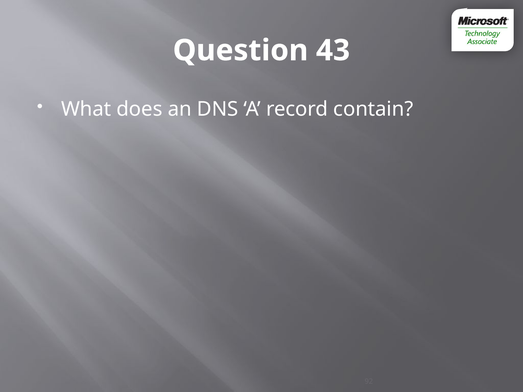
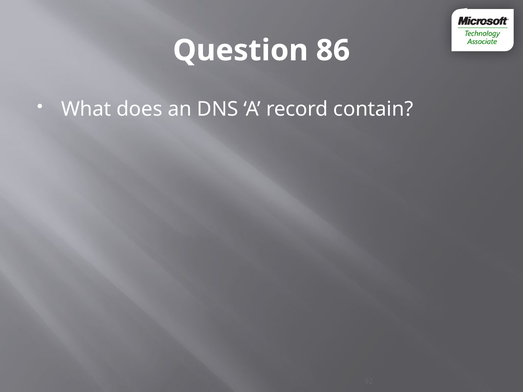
43: 43 -> 86
